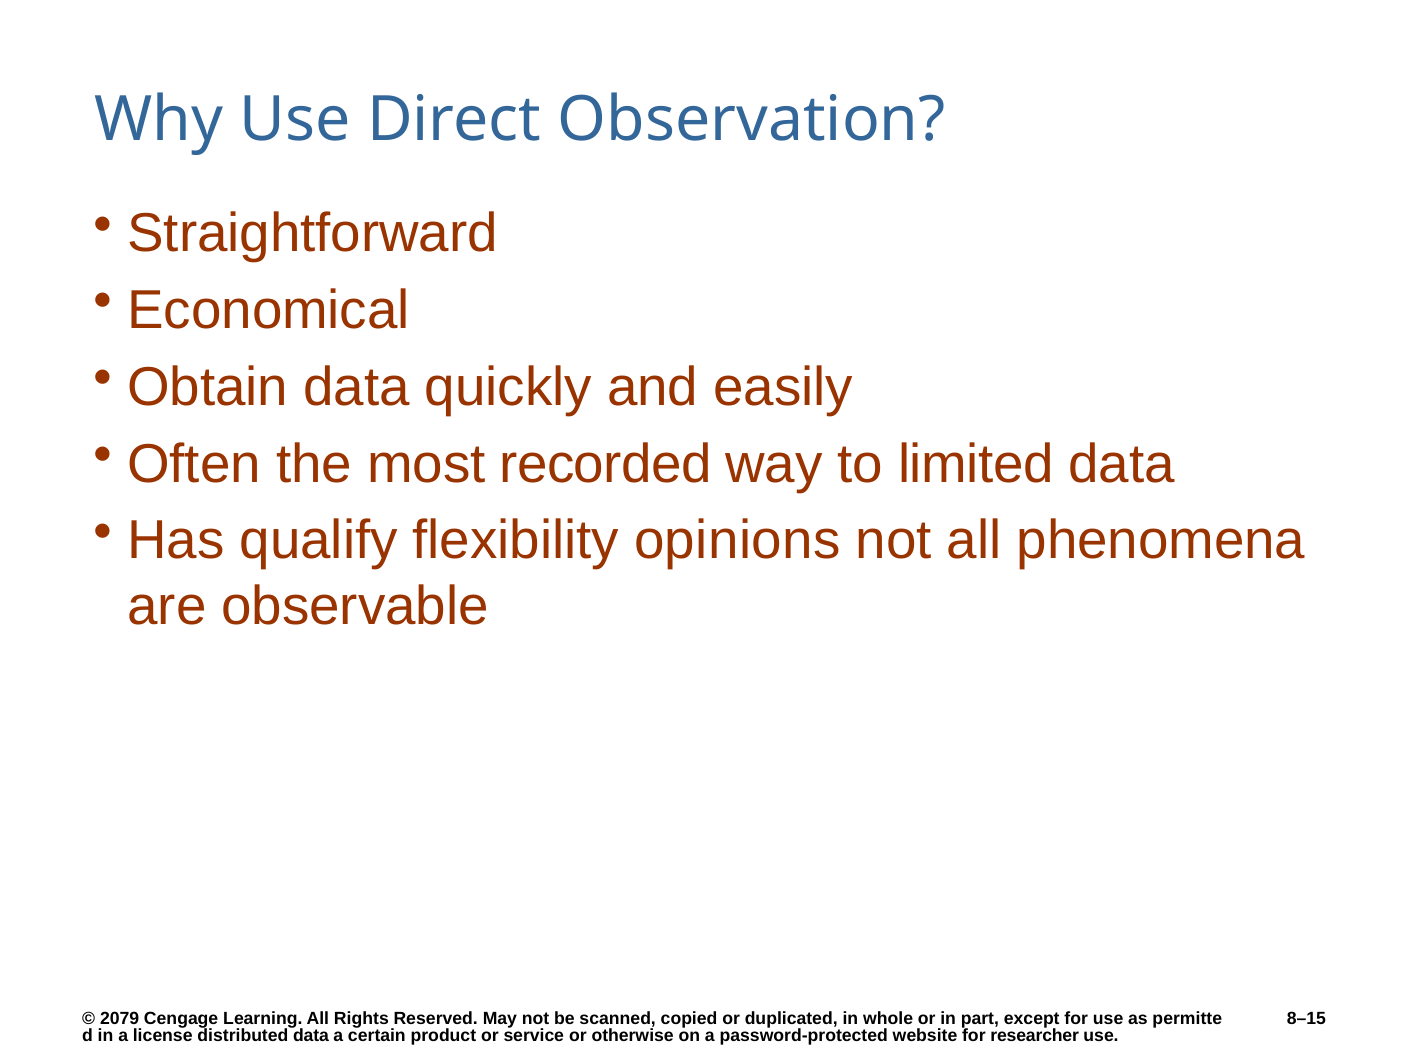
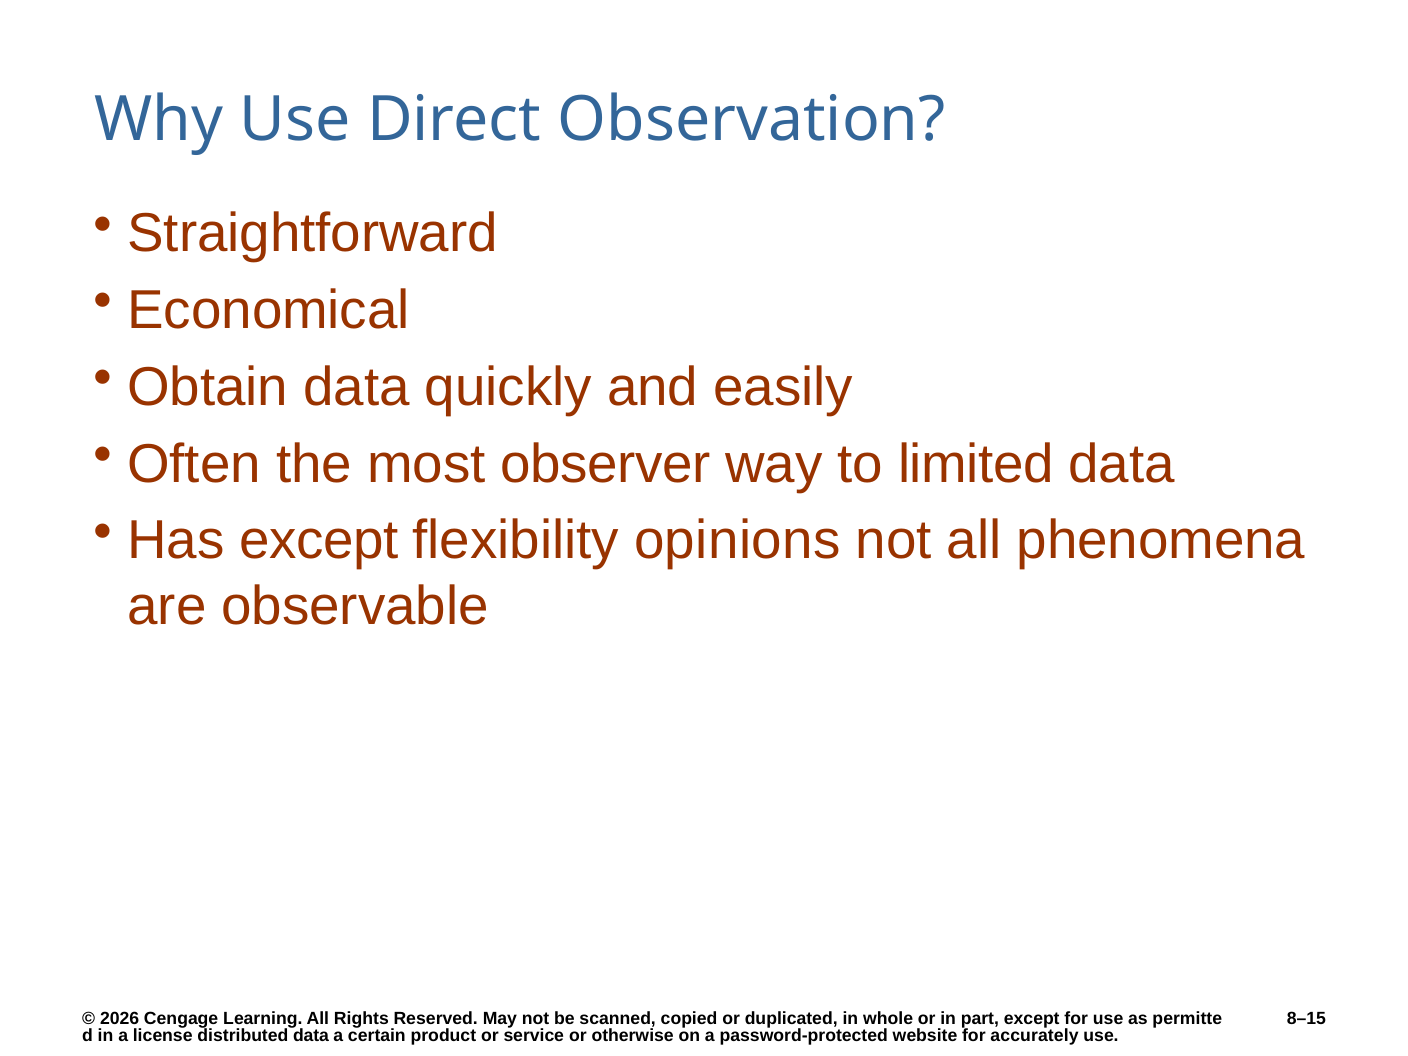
recorded: recorded -> observer
Has qualify: qualify -> except
2079: 2079 -> 2026
researcher: researcher -> accurately
